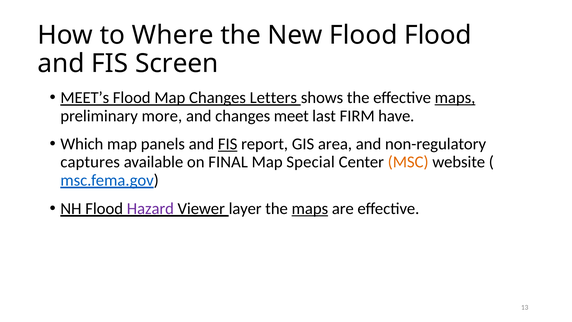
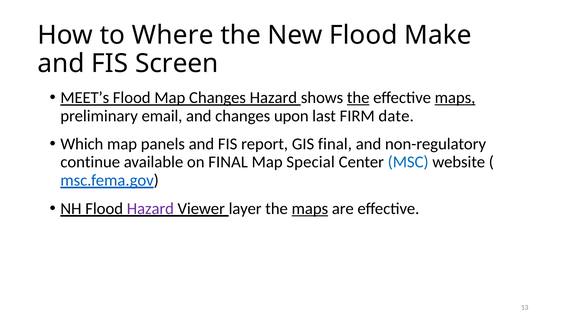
Flood Flood: Flood -> Make
Changes Letters: Letters -> Hazard
the at (358, 98) underline: none -> present
more: more -> email
meet: meet -> upon
have: have -> date
FIS at (228, 144) underline: present -> none
GIS area: area -> final
captures: captures -> continue
MSC colour: orange -> blue
